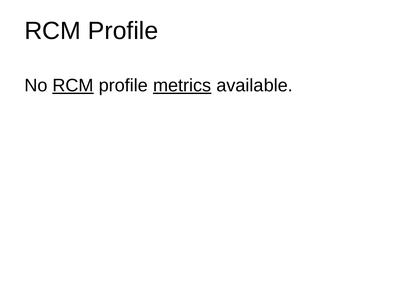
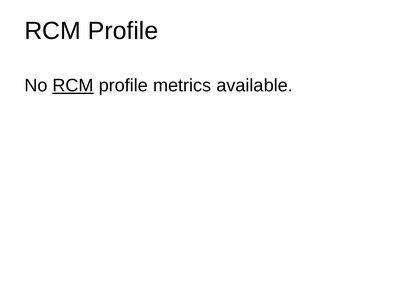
metrics underline: present -> none
